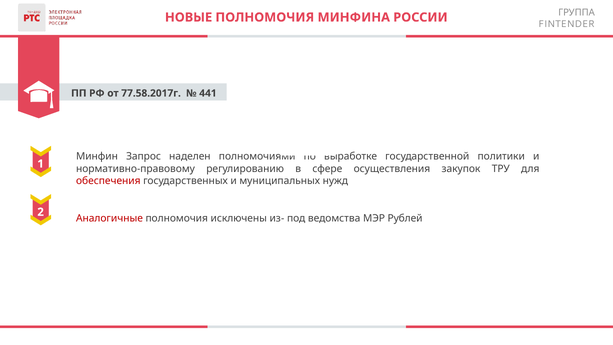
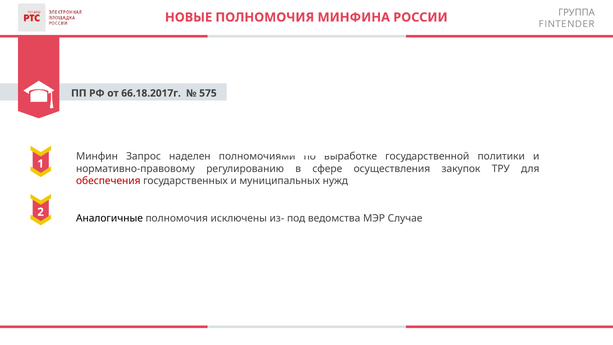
77.58.2017г: 77.58.2017г -> 66.18.2017г
441: 441 -> 575
Аналогичные colour: red -> black
Рублей: Рублей -> Случае
